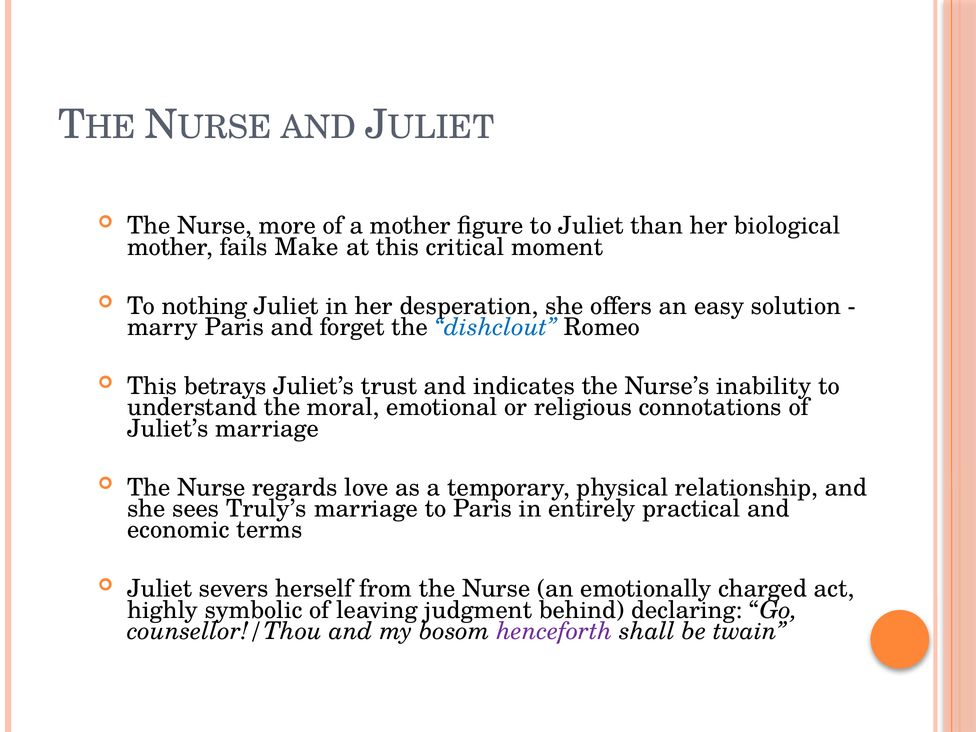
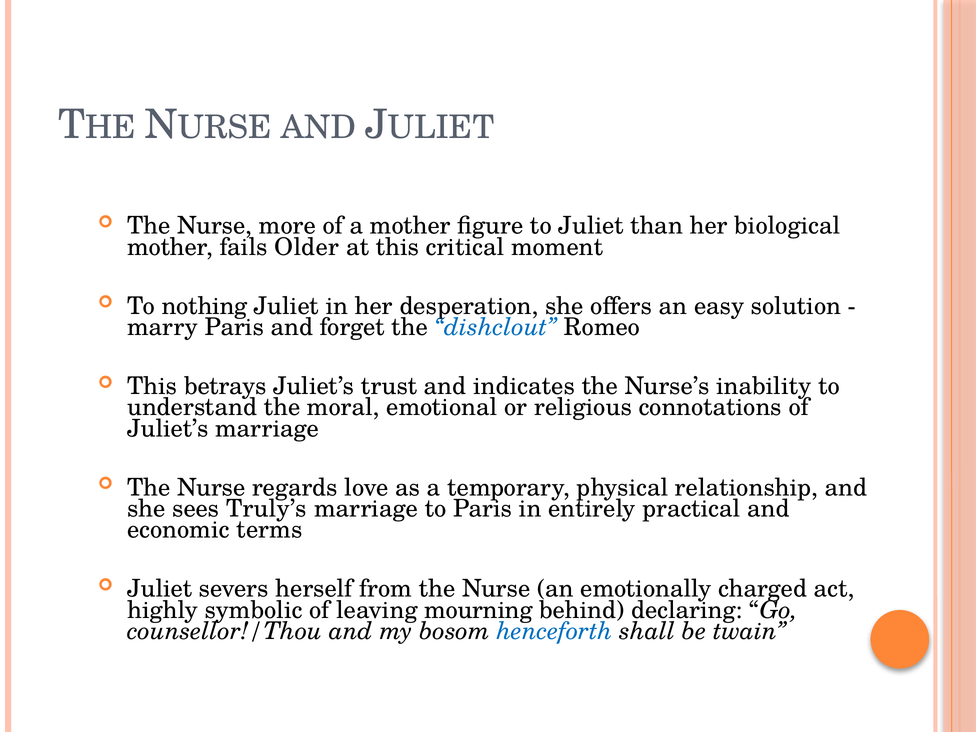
Make: Make -> Older
judgment: judgment -> mourning
henceforth colour: purple -> blue
